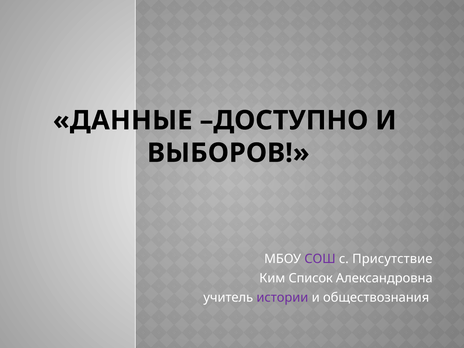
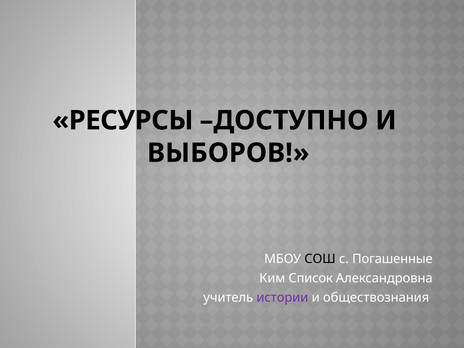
ДАННЫЕ: ДАННЫЕ -> РЕСУРСЫ
СОШ colour: purple -> black
Присутствие: Присутствие -> Погашенные
